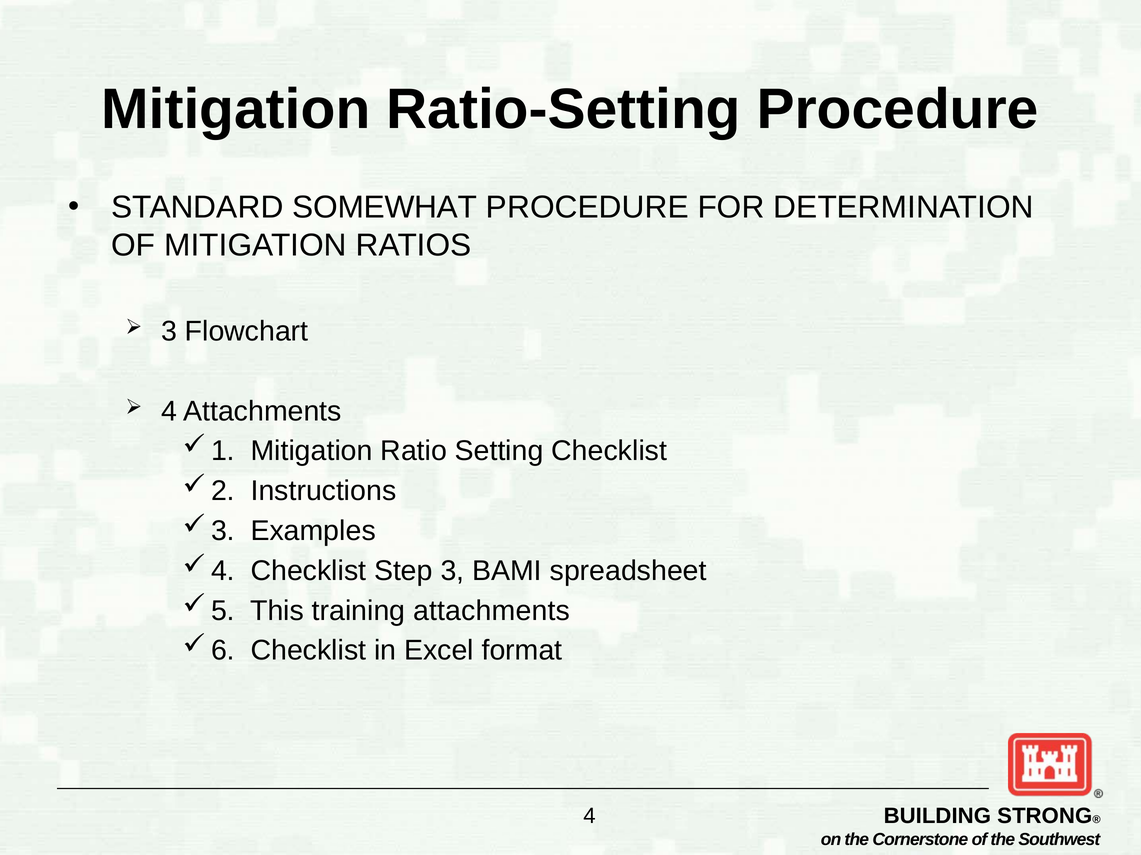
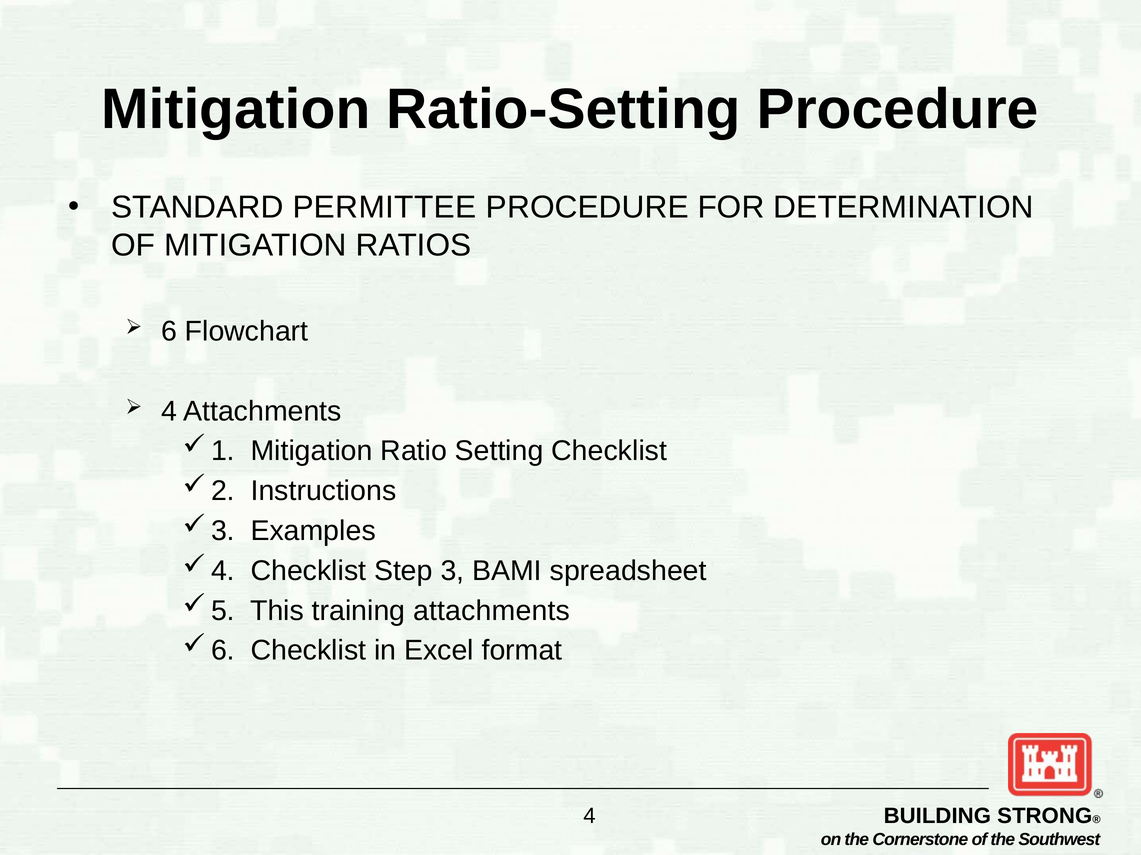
SOMEWHAT: SOMEWHAT -> PERMITTEE
3 at (169, 332): 3 -> 6
